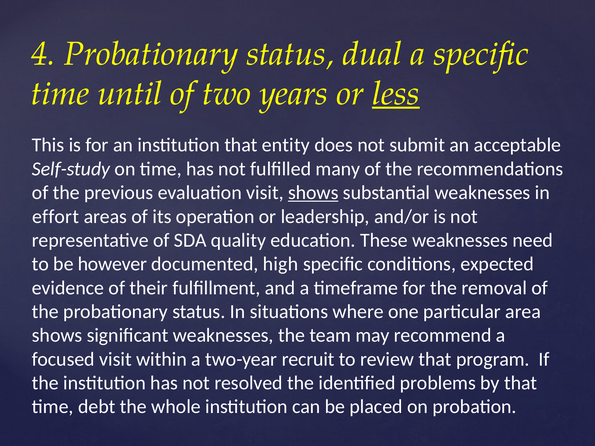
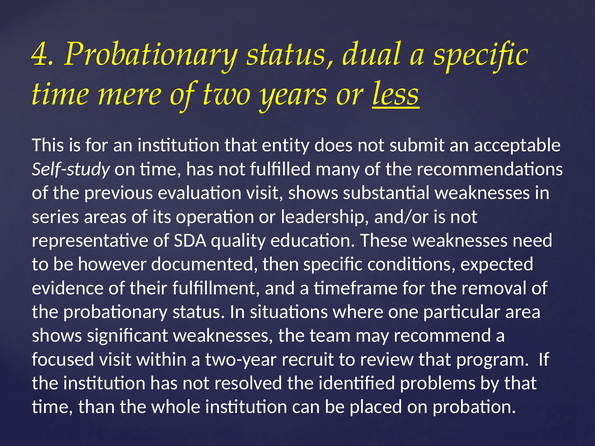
until: until -> mere
shows at (313, 193) underline: present -> none
effort: effort -> series
high: high -> then
debt: debt -> than
